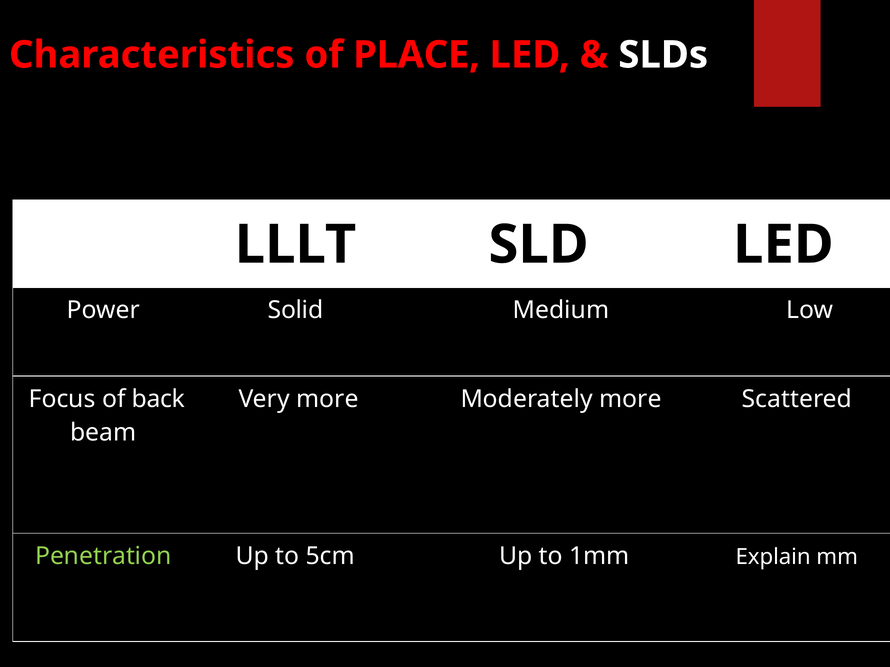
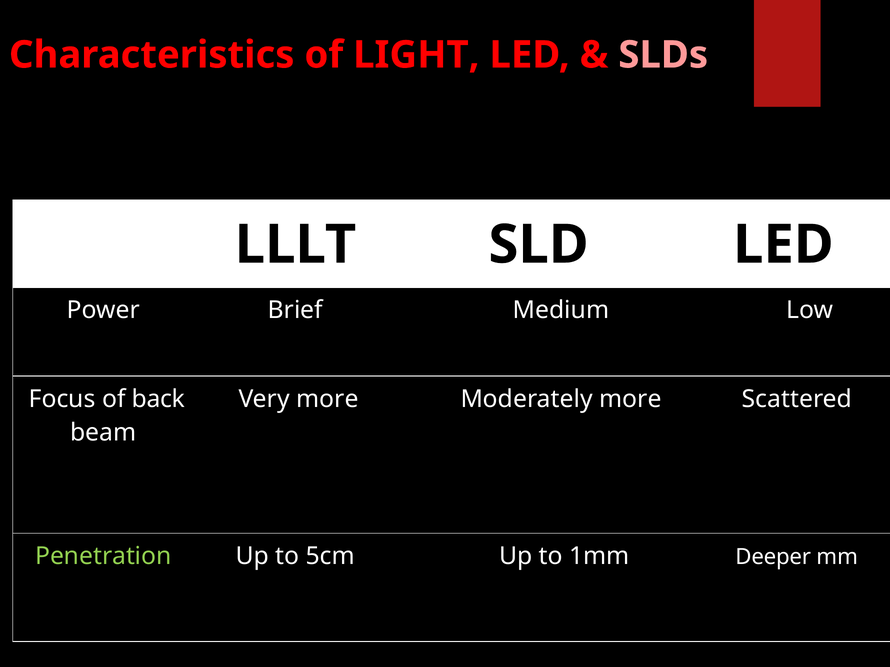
PLACE: PLACE -> LIGHT
SLDs colour: white -> pink
Solid: Solid -> Brief
Explain: Explain -> Deeper
